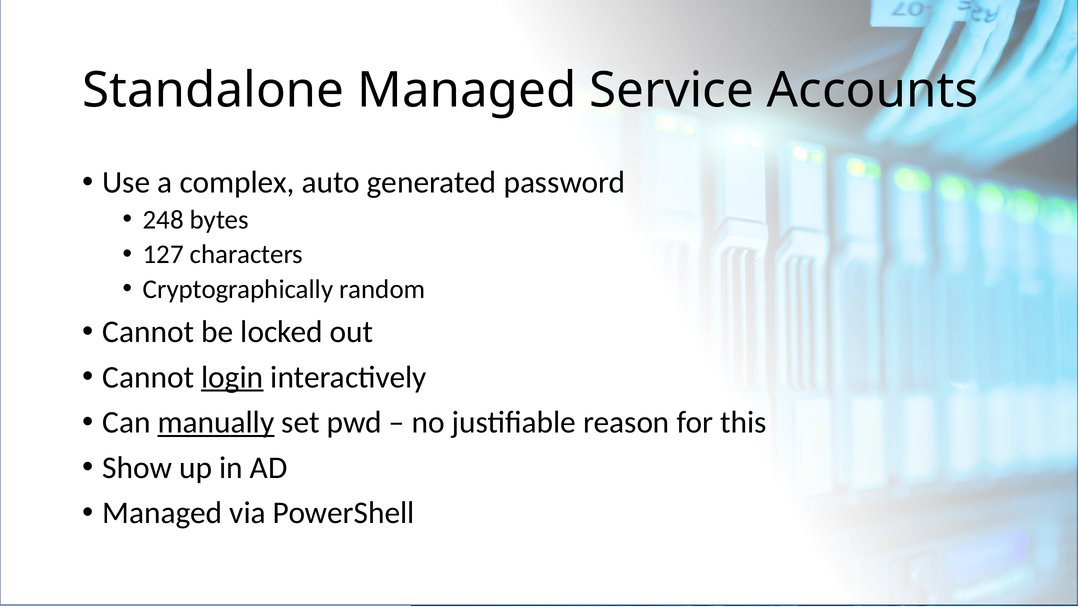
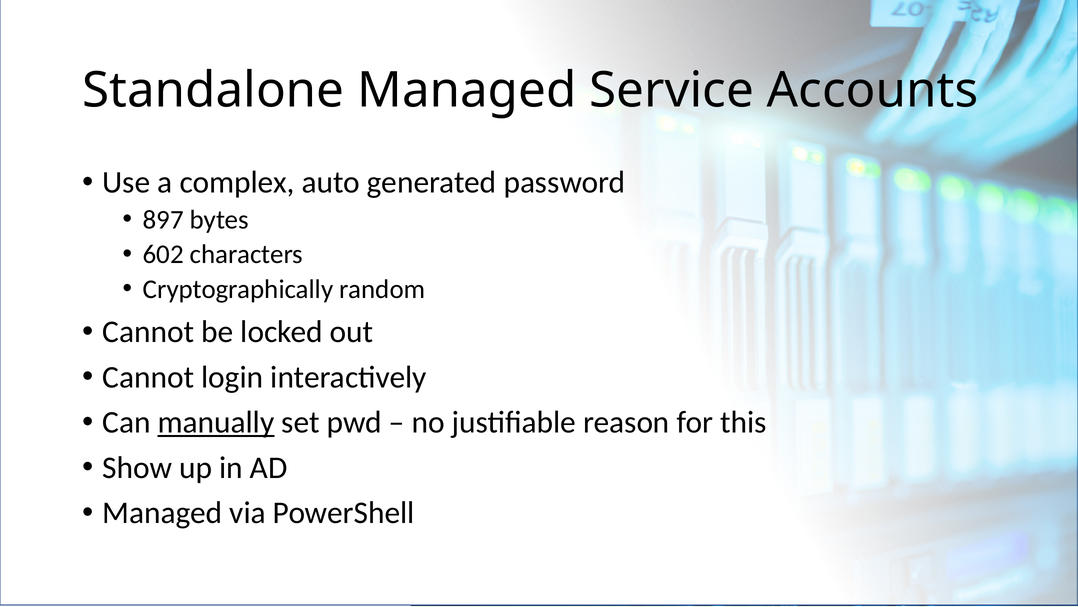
248: 248 -> 897
127: 127 -> 602
login underline: present -> none
